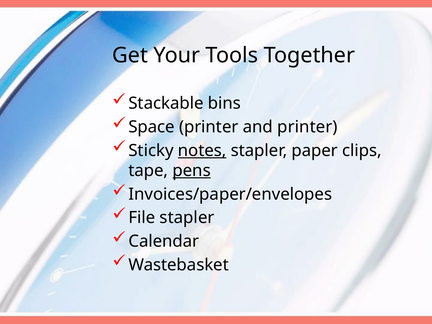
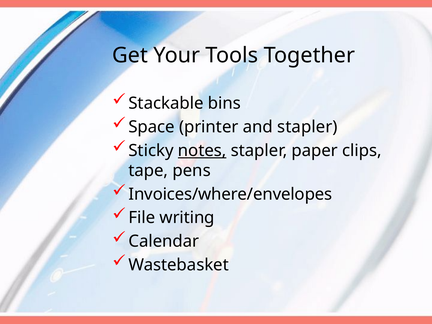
and printer: printer -> stapler
pens underline: present -> none
Invoices/paper/envelopes: Invoices/paper/envelopes -> Invoices/where/envelopes
File stapler: stapler -> writing
